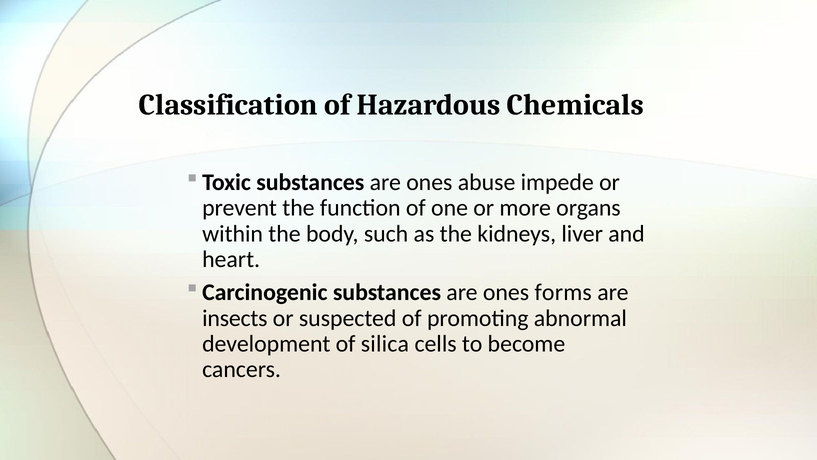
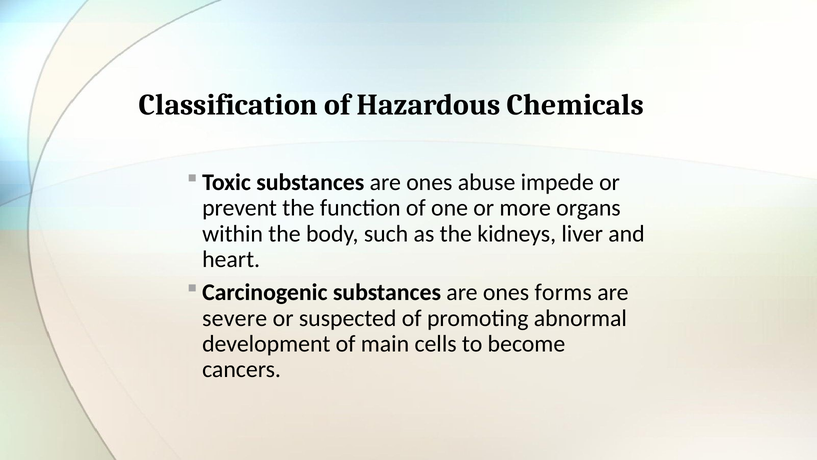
insects: insects -> severe
silica: silica -> main
